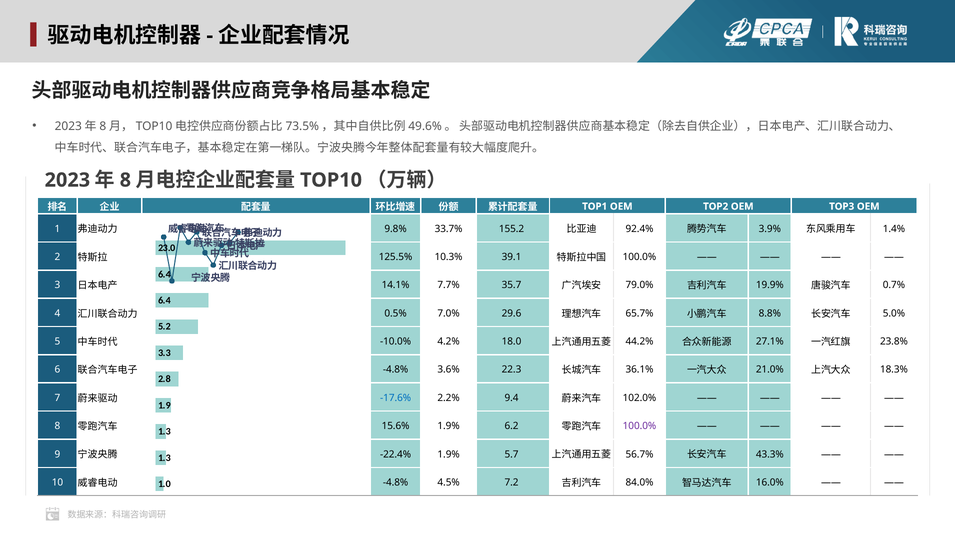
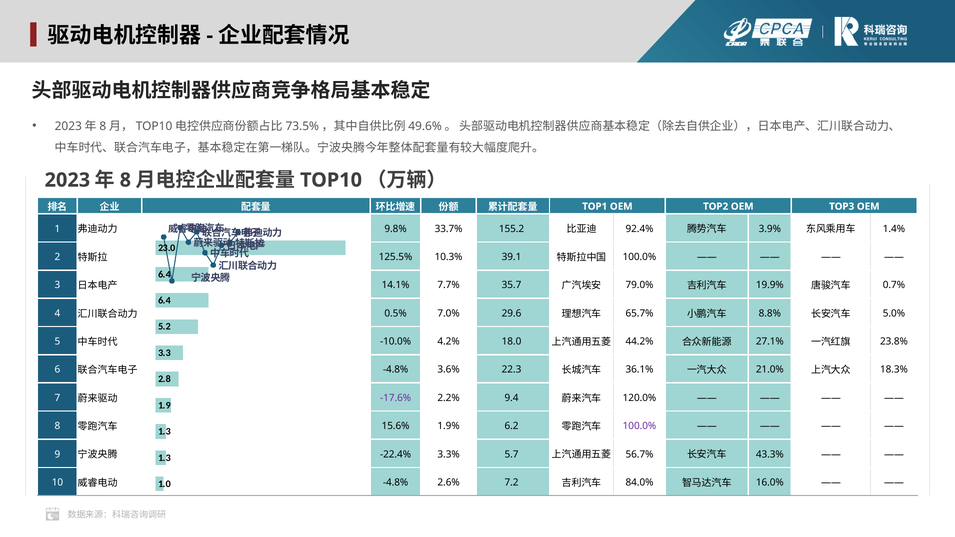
-17.6% colour: blue -> purple
102.0%: 102.0% -> 120.0%
-22.4% 1.9%: 1.9% -> 3.3%
4.5%: 4.5% -> 2.6%
